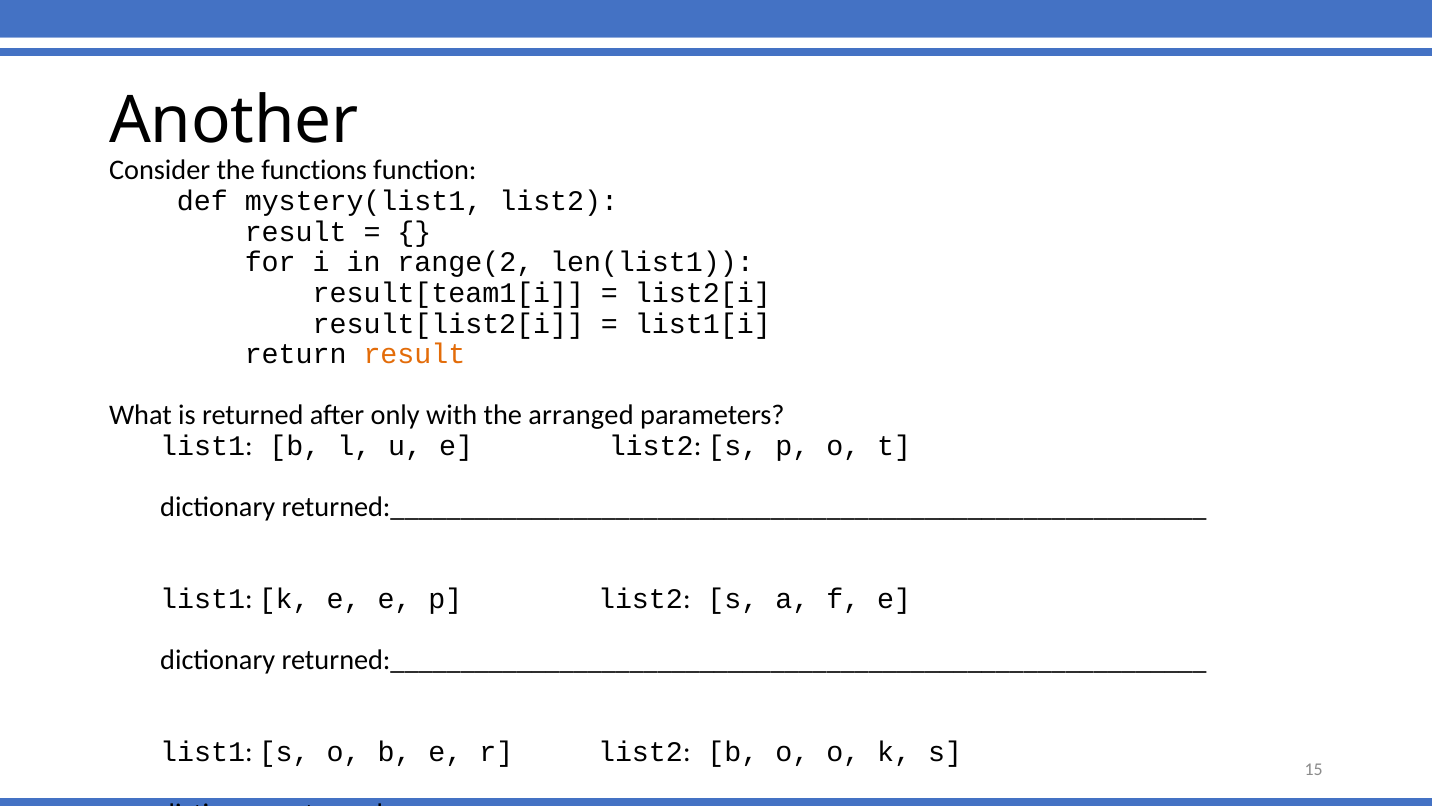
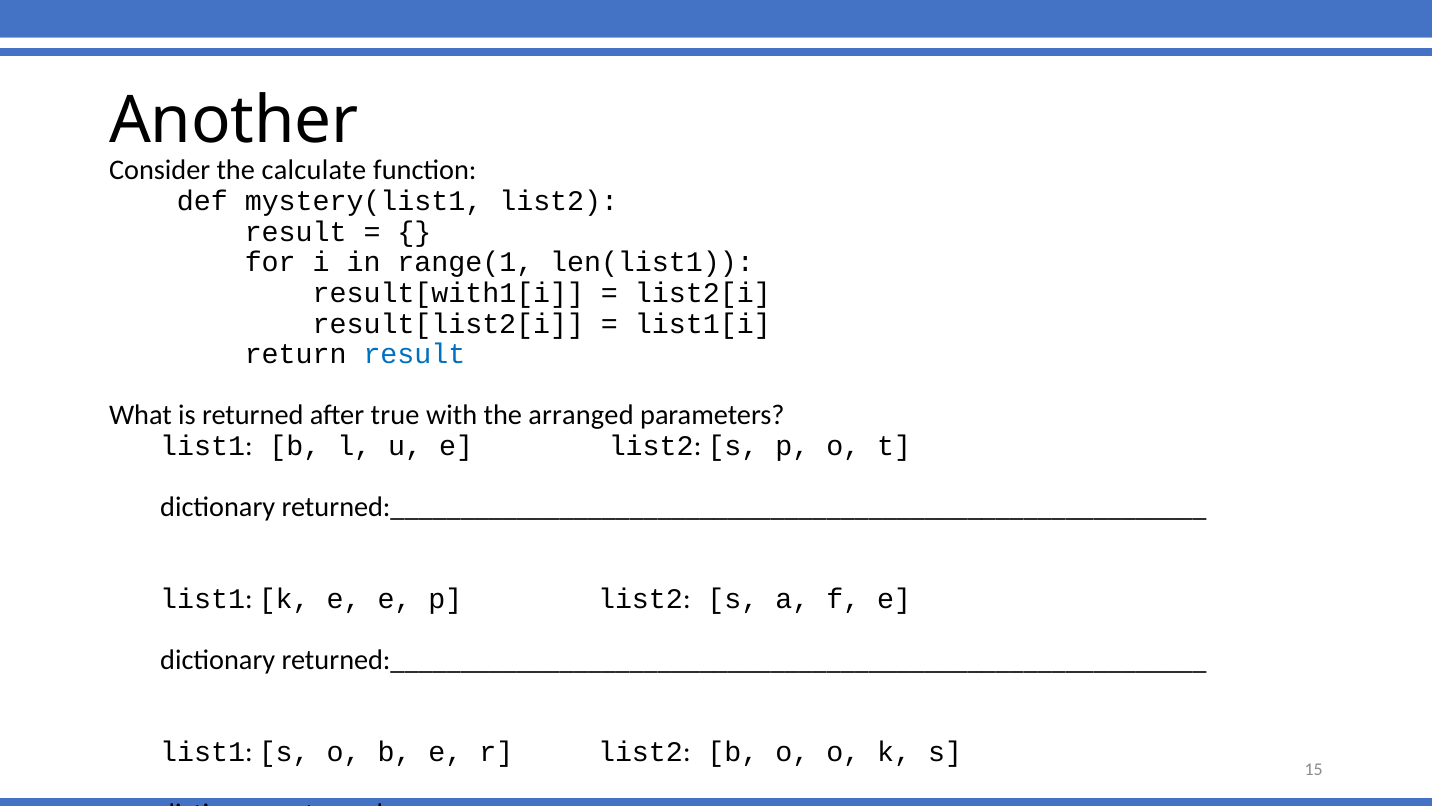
functions: functions -> calculate
range(2: range(2 -> range(1
result[team1[i: result[team1[i -> result[with1[i
result at (414, 354) colour: orange -> blue
only: only -> true
